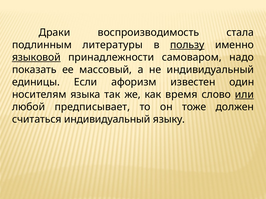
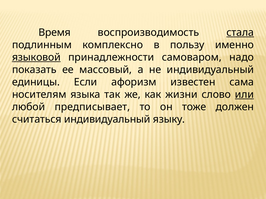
Драки: Драки -> Время
стала underline: none -> present
литературы: литературы -> комплексно
пользу underline: present -> none
один: один -> сама
время: время -> жизни
